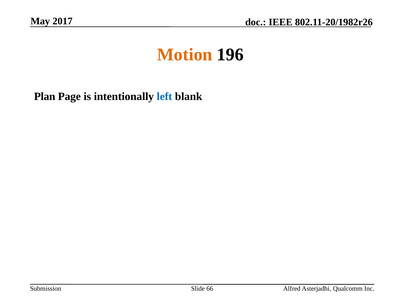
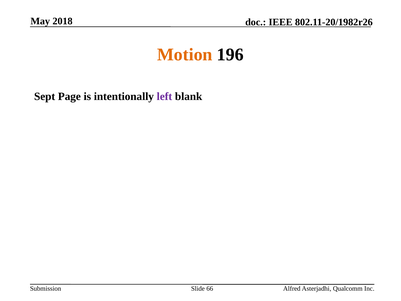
2017: 2017 -> 2018
Plan: Plan -> Sept
left colour: blue -> purple
